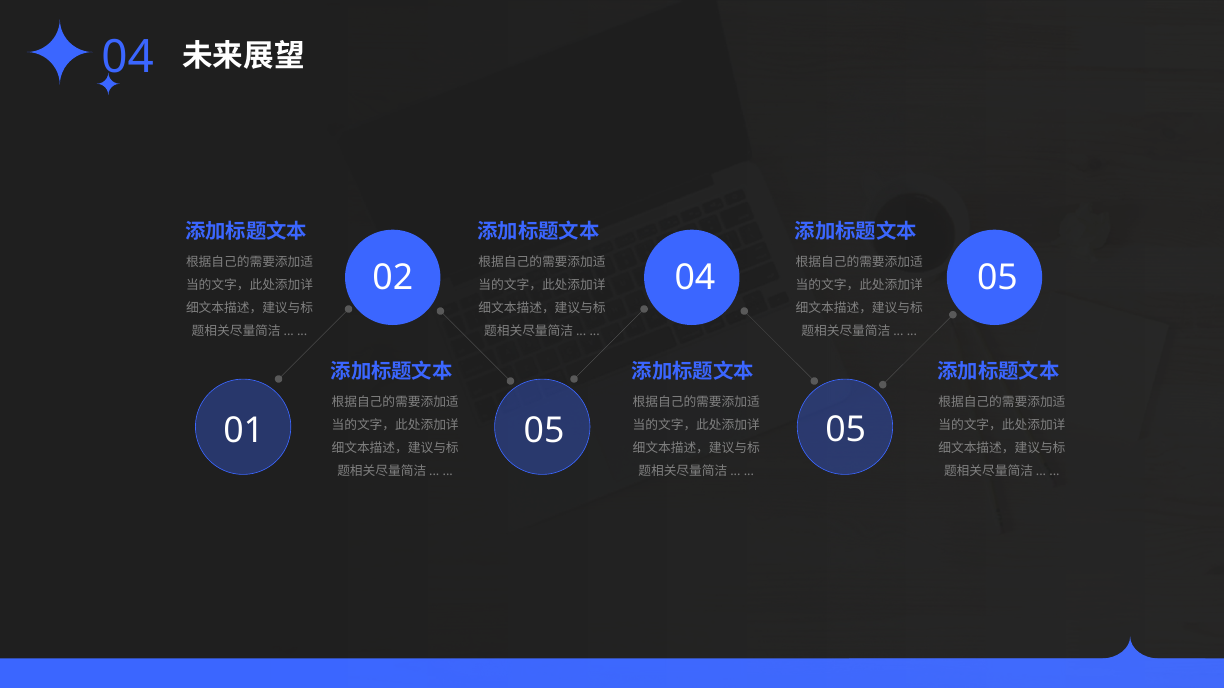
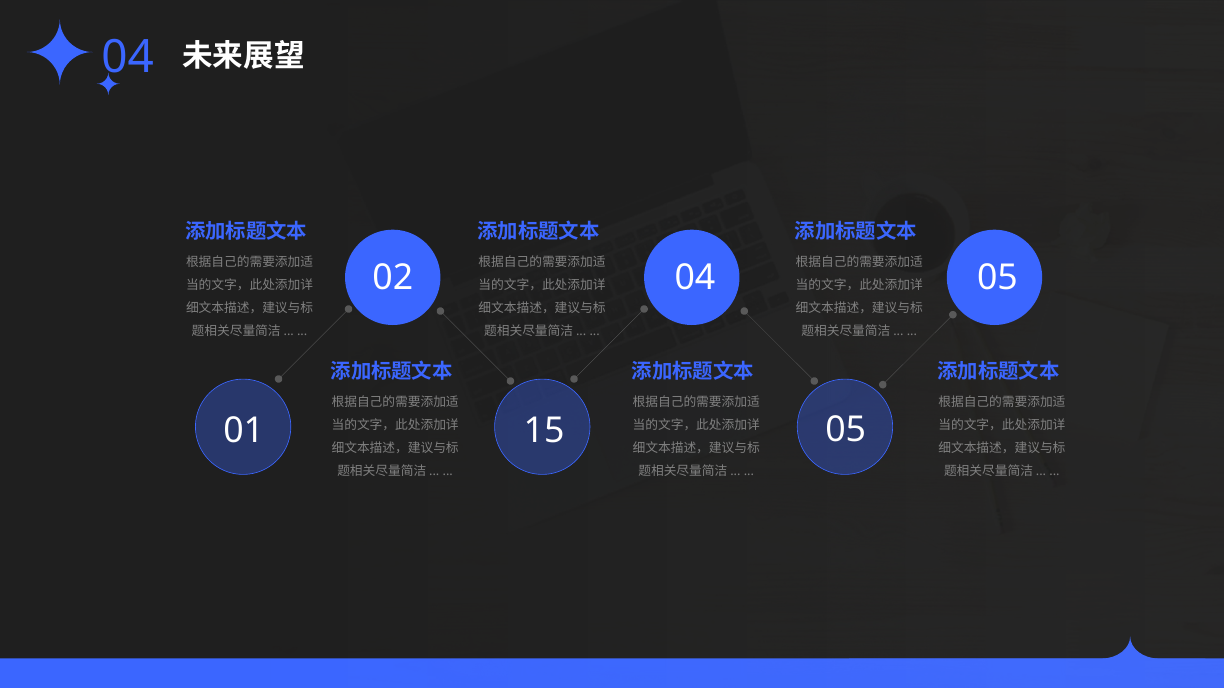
01 05: 05 -> 15
